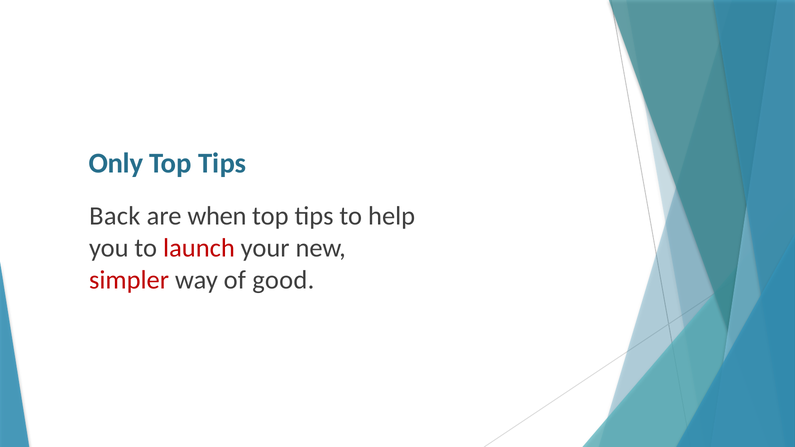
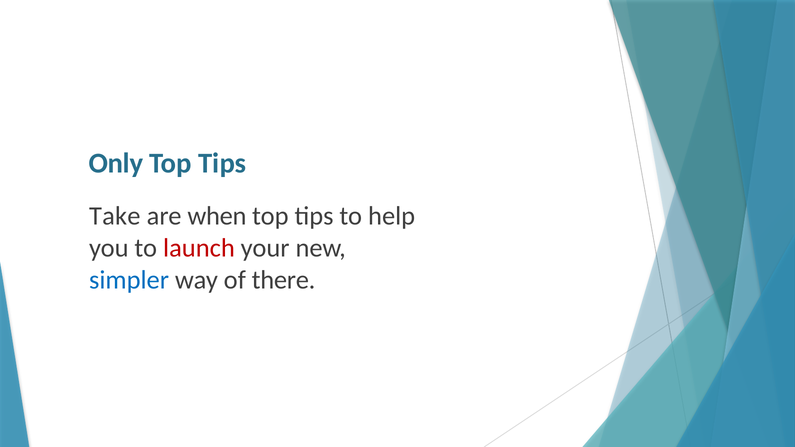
Back: Back -> Take
simpler colour: red -> blue
good: good -> there
